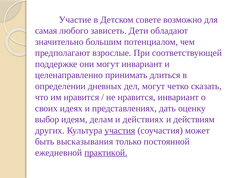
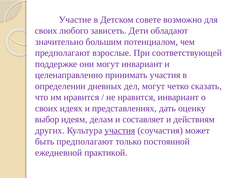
самая at (46, 31): самая -> своих
принимать длиться: длиться -> участия
действиях: действиях -> составляет
быть высказывания: высказывания -> предполагают
практикой underline: present -> none
